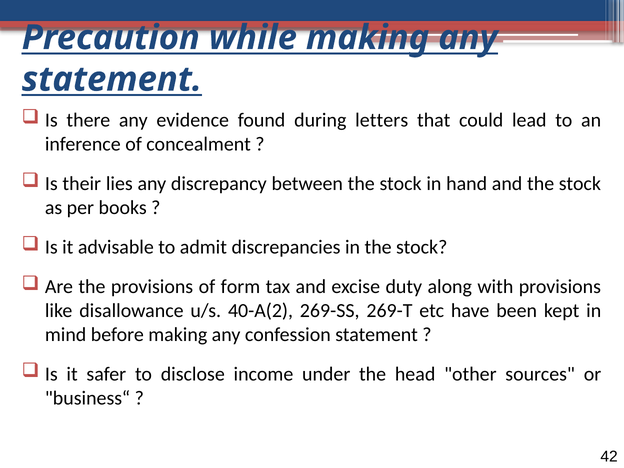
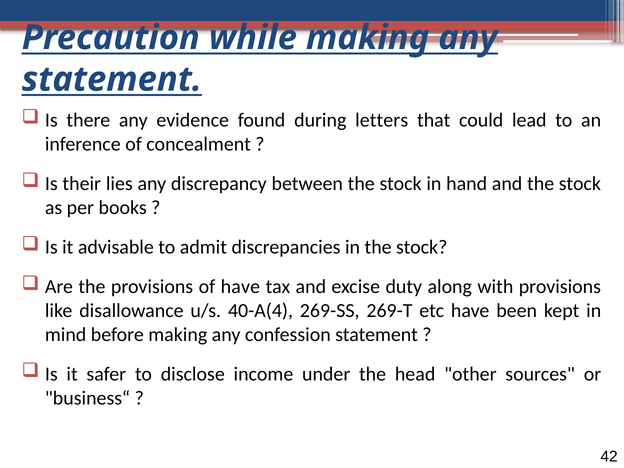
of form: form -> have
40-A(2: 40-A(2 -> 40-A(4
